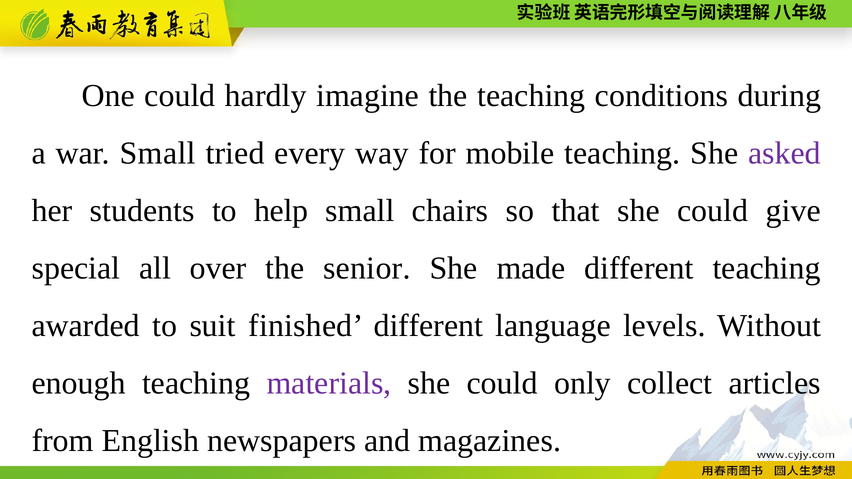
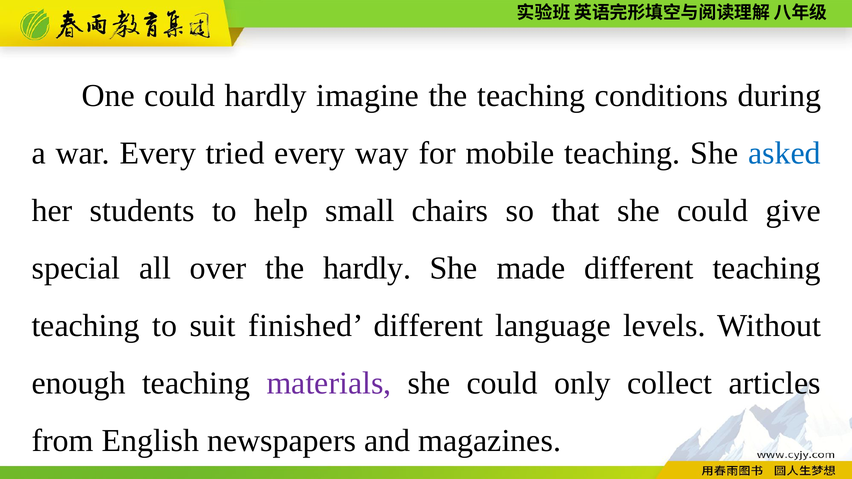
war Small: Small -> Every
asked colour: purple -> blue
the senior: senior -> hardly
awarded at (86, 326): awarded -> teaching
